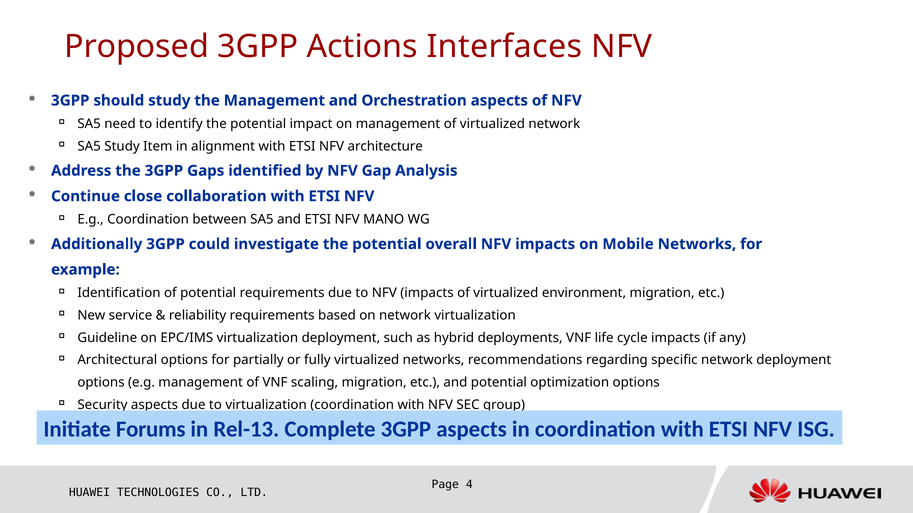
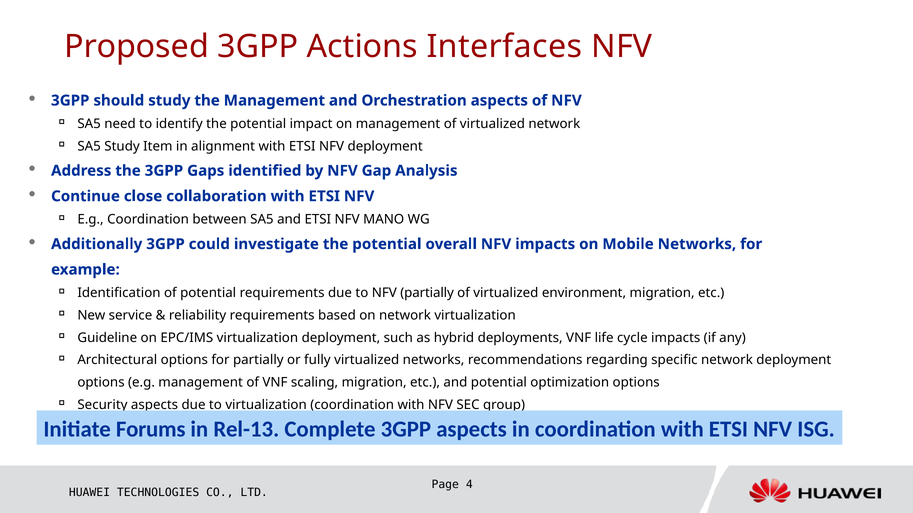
NFV architecture: architecture -> deployment
to NFV impacts: impacts -> partially
